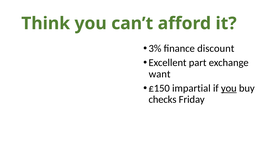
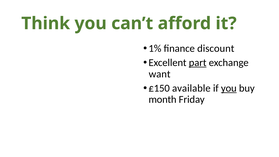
3%: 3% -> 1%
part underline: none -> present
impartial: impartial -> available
checks: checks -> month
